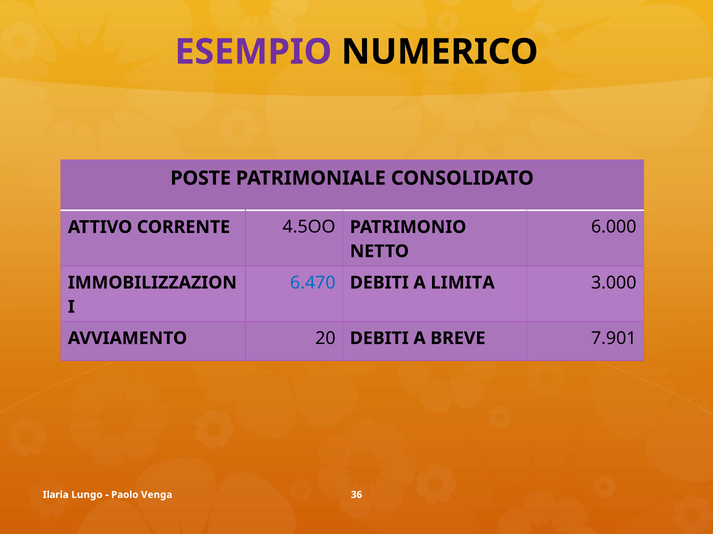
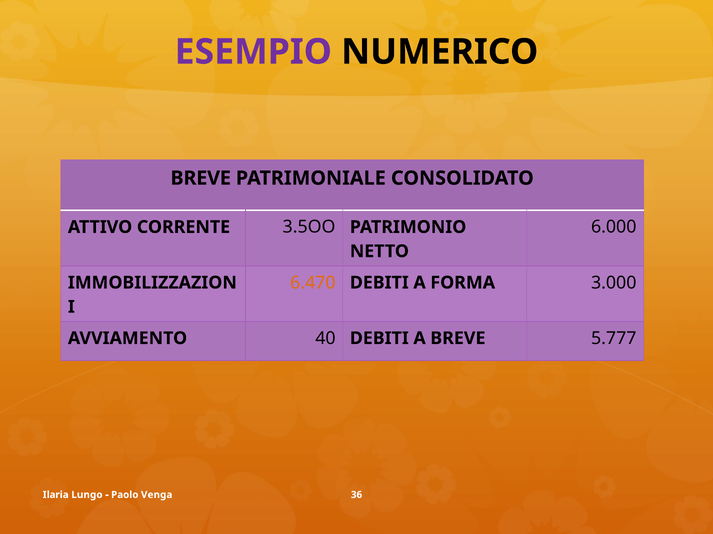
POSTE at (201, 178): POSTE -> BREVE
4.5OO: 4.5OO -> 3.5OO
6.470 colour: blue -> orange
LIMITA: LIMITA -> FORMA
20: 20 -> 40
7.901: 7.901 -> 5.777
